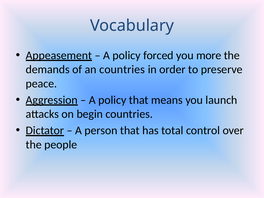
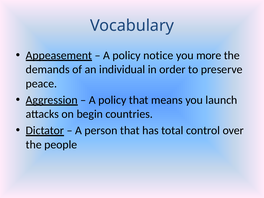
forced: forced -> notice
an countries: countries -> individual
